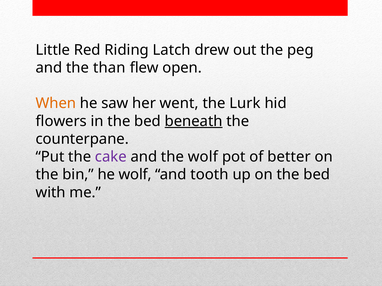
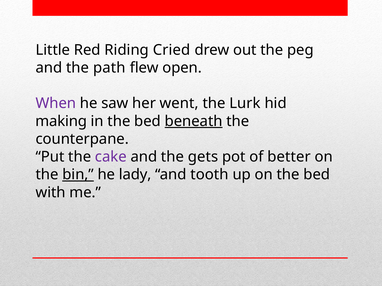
Latch: Latch -> Cried
than: than -> path
When colour: orange -> purple
flowers: flowers -> making
the wolf: wolf -> gets
bin underline: none -> present
he wolf: wolf -> lady
